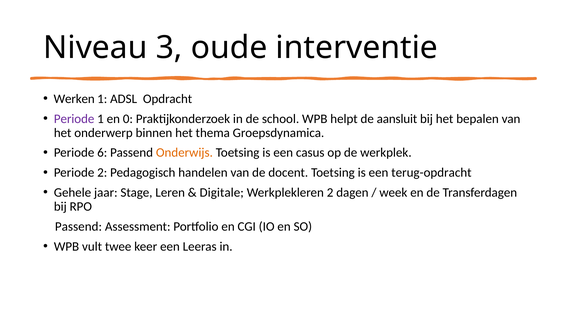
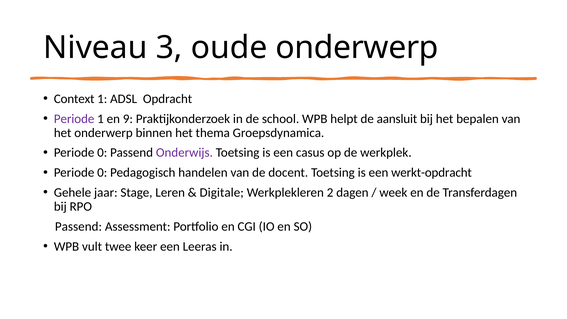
oude interventie: interventie -> onderwerp
Werken: Werken -> Context
0: 0 -> 9
6 at (102, 153): 6 -> 0
Onderwijs colour: orange -> purple
2 at (102, 173): 2 -> 0
terug-opdracht: terug-opdracht -> werkt-opdracht
